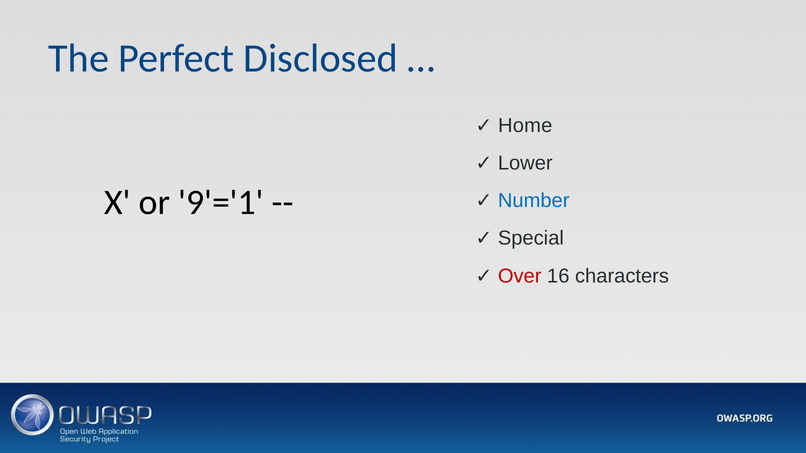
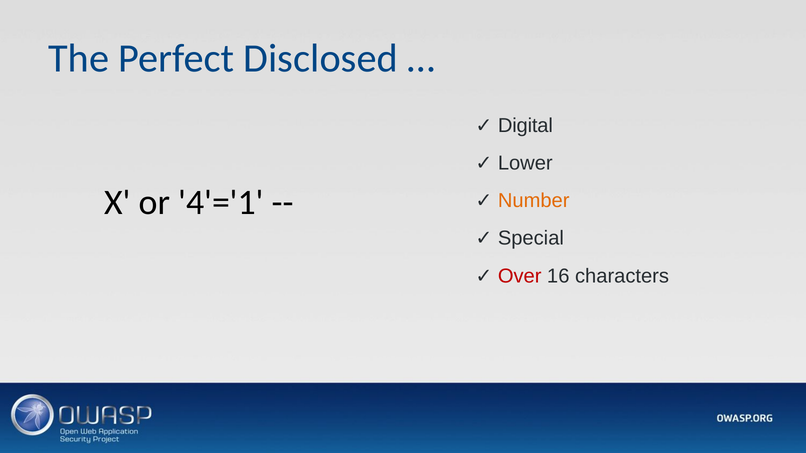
Home: Home -> Digital
9'='1: 9'='1 -> 4'='1
Number colour: blue -> orange
